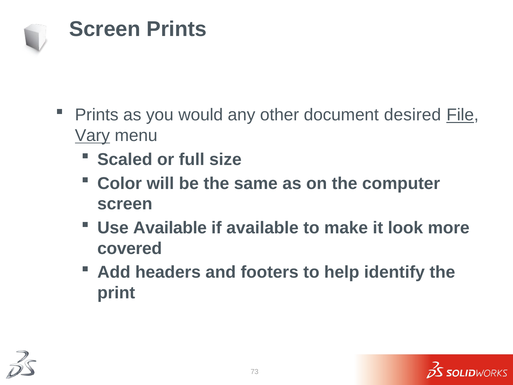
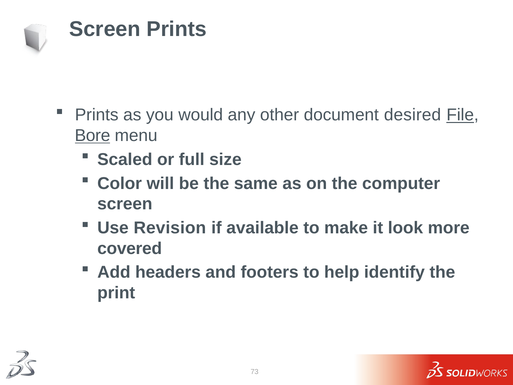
Vary: Vary -> Bore
Use Available: Available -> Revision
